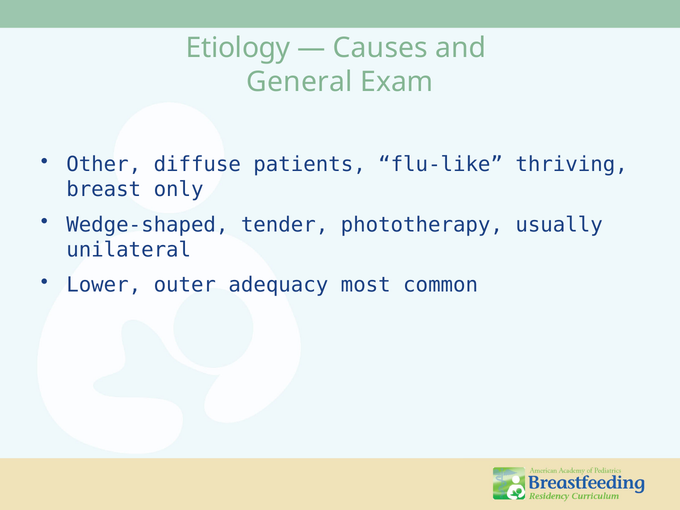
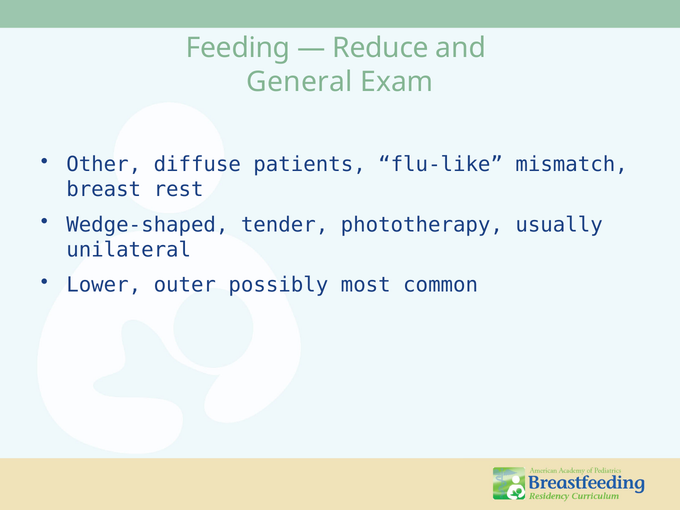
Etiology: Etiology -> Feeding
Causes: Causes -> Reduce
thriving: thriving -> mismatch
only: only -> rest
adequacy: adequacy -> possibly
